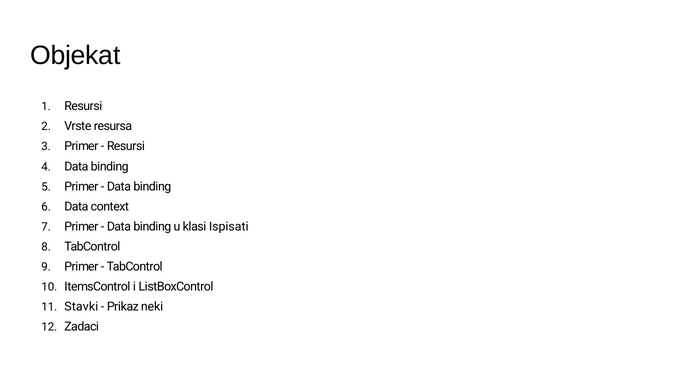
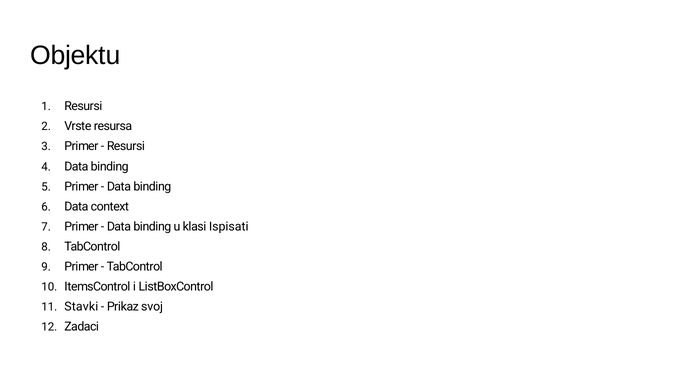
Objekat: Objekat -> Objektu
neki: neki -> svoj
